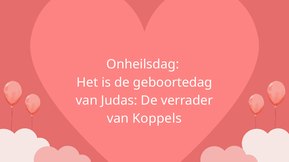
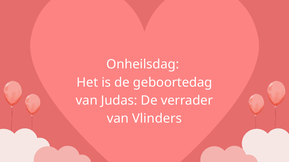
Koppels: Koppels -> Vlinders
